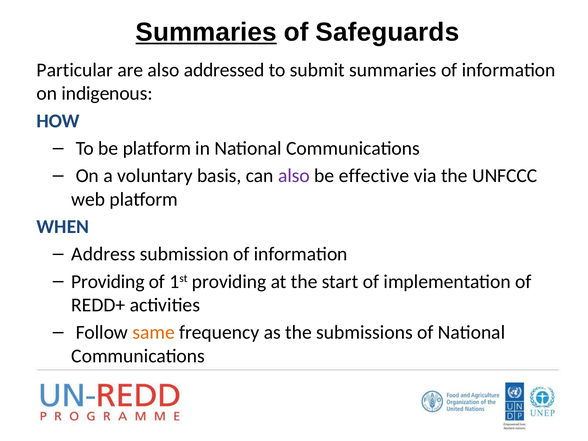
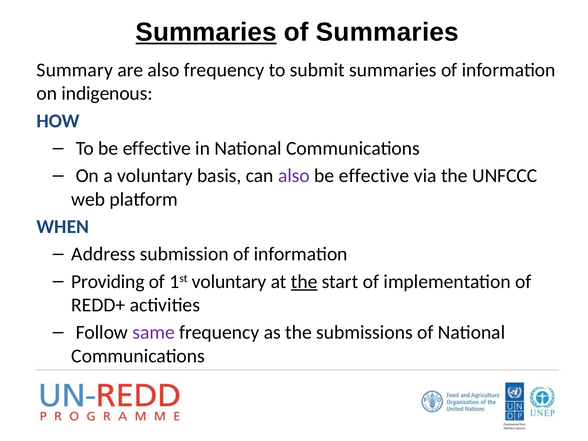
of Safeguards: Safeguards -> Summaries
Particular: Particular -> Summary
also addressed: addressed -> frequency
To be platform: platform -> effective
1st providing: providing -> voluntary
the at (304, 282) underline: none -> present
same colour: orange -> purple
